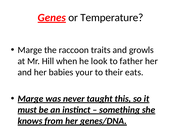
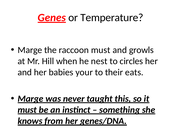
raccoon traits: traits -> must
look: look -> nest
father: father -> circles
